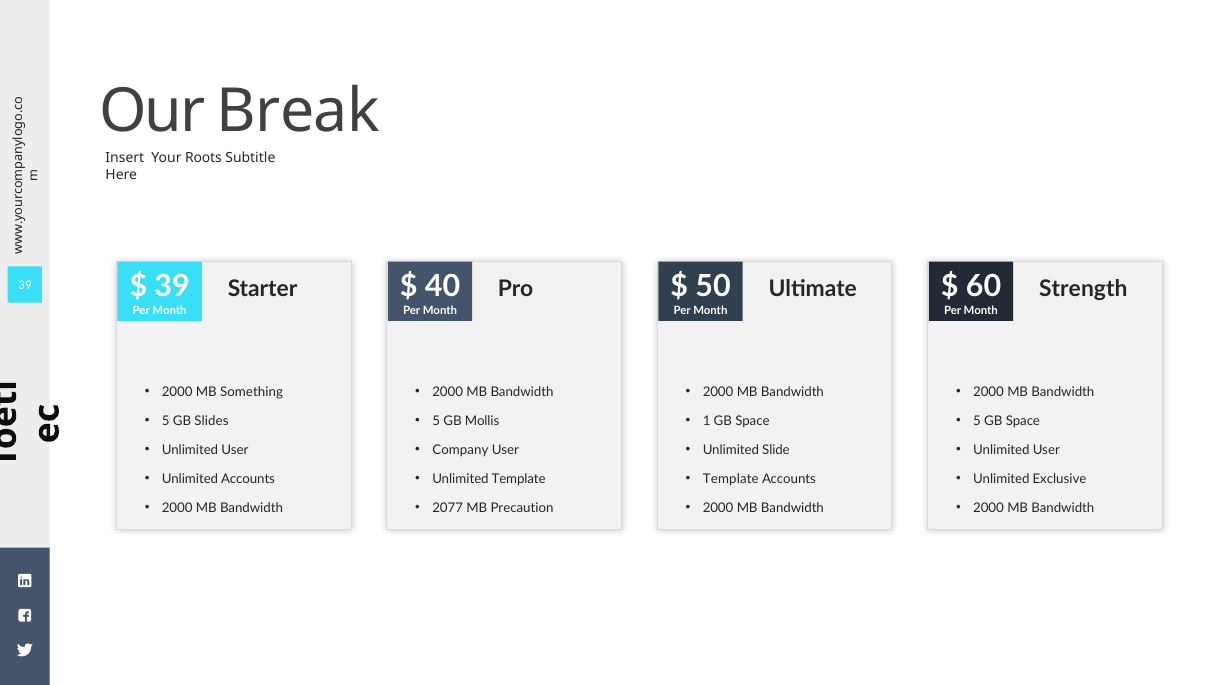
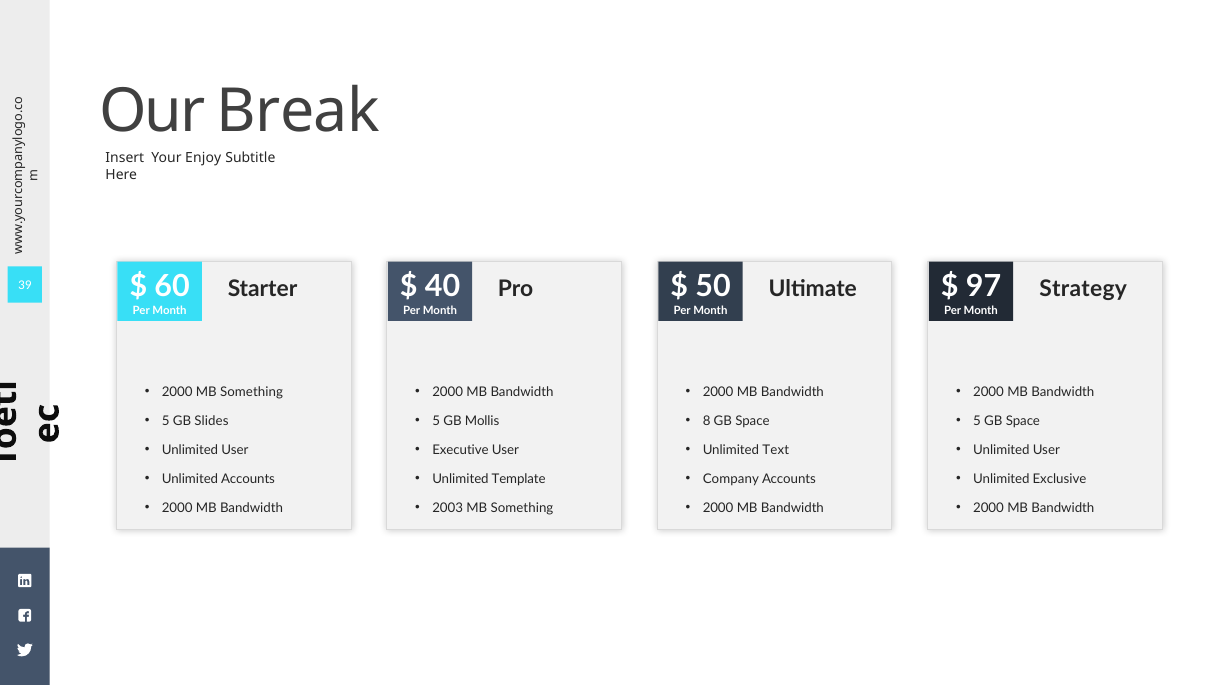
Roots: Roots -> Enjoy
39 at (172, 287): 39 -> 60
60: 60 -> 97
Strength: Strength -> Strategy
1: 1 -> 8
Company: Company -> Executive
Slide: Slide -> Text
Template at (731, 479): Template -> Company
2077: 2077 -> 2003
Precaution at (522, 508): Precaution -> Something
